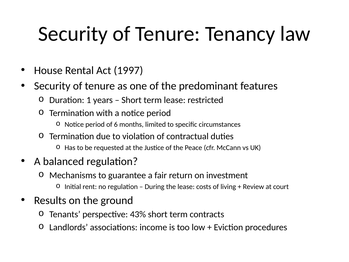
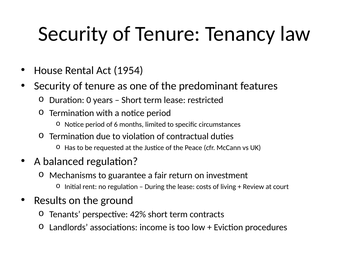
1997: 1997 -> 1954
1: 1 -> 0
43%: 43% -> 42%
